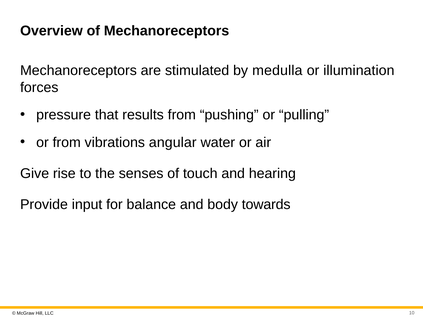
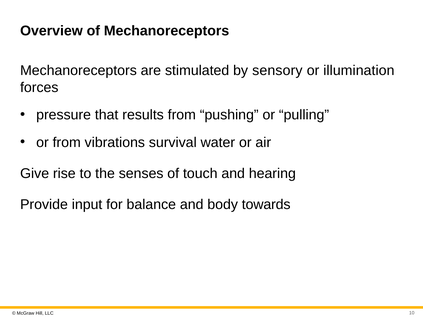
medulla: medulla -> sensory
angular: angular -> survival
